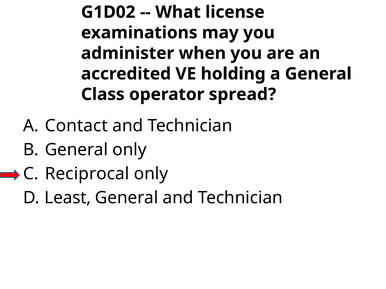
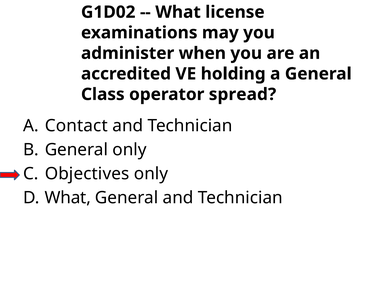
Reciprocal: Reciprocal -> Objectives
D Least: Least -> What
